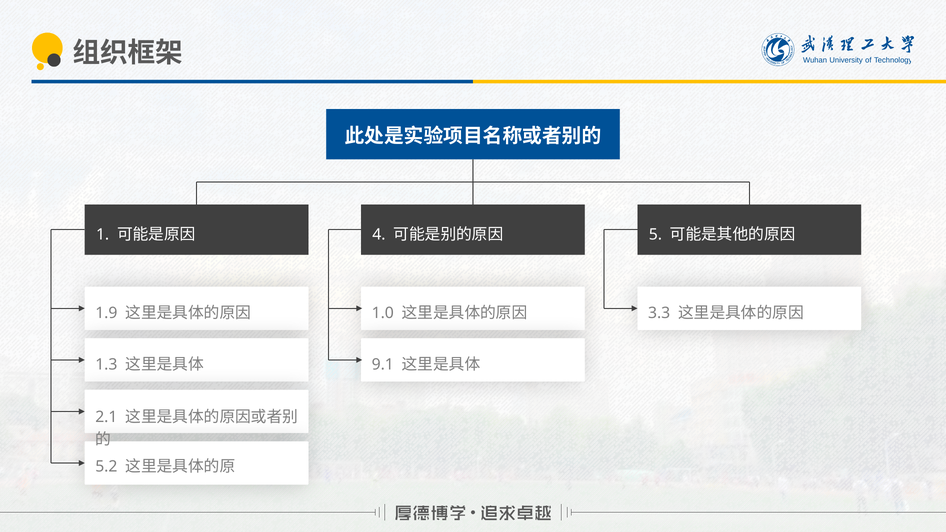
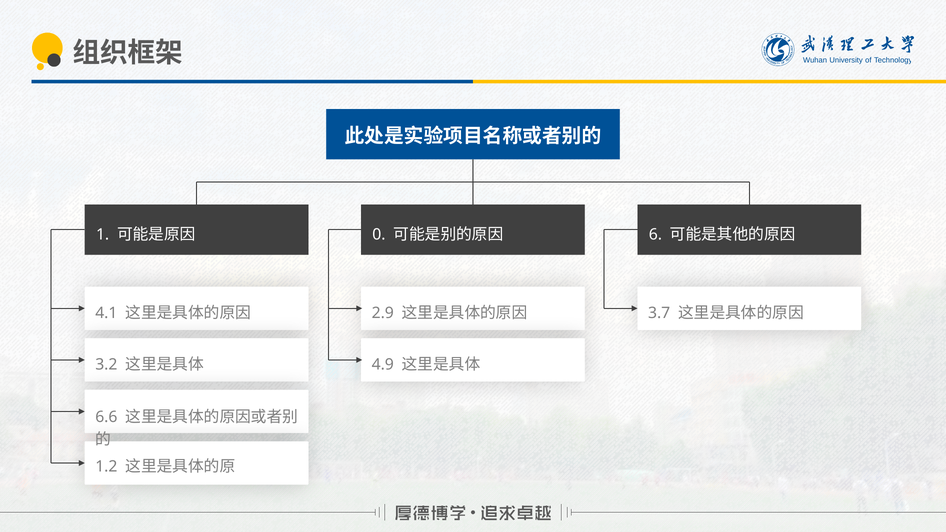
4: 4 -> 0
5: 5 -> 6
1.9: 1.9 -> 4.1
1.0: 1.0 -> 2.9
3.3: 3.3 -> 3.7
1.3: 1.3 -> 3.2
9.1: 9.1 -> 4.9
2.1: 2.1 -> 6.6
5.2: 5.2 -> 1.2
